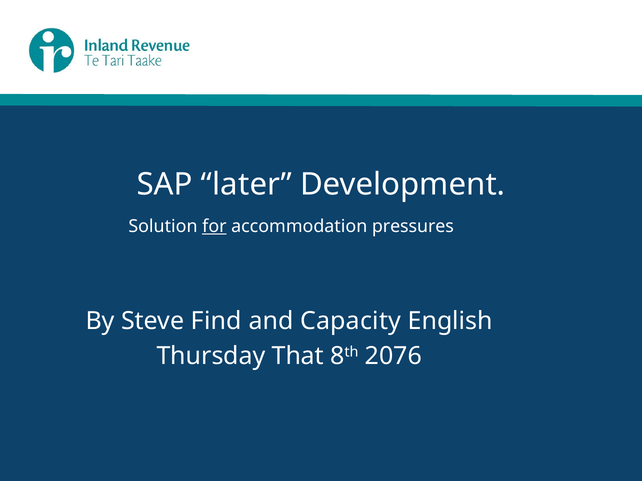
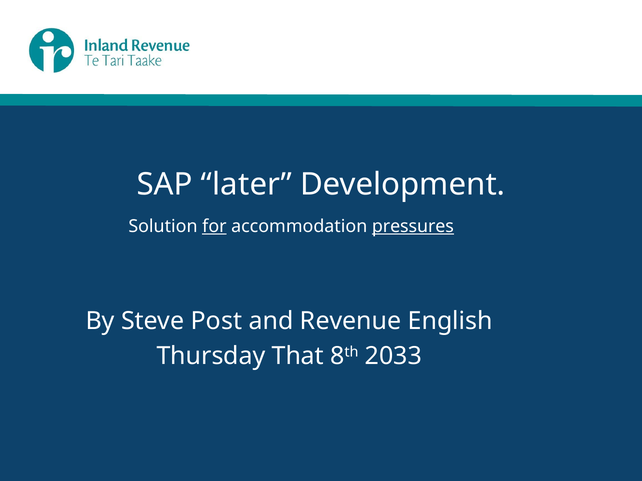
pressures underline: none -> present
Find: Find -> Post
Capacity: Capacity -> Revenue
2076: 2076 -> 2033
